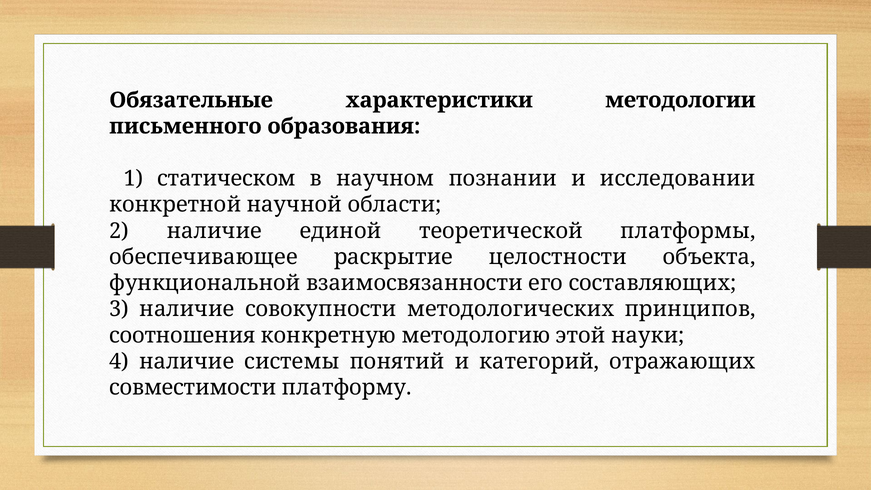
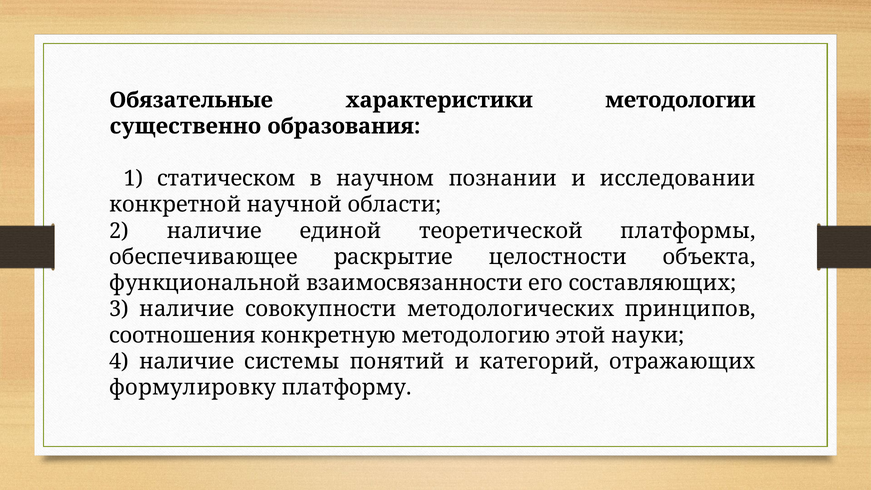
письменного: письменного -> существенно
совместимости: совместимости -> формулировку
